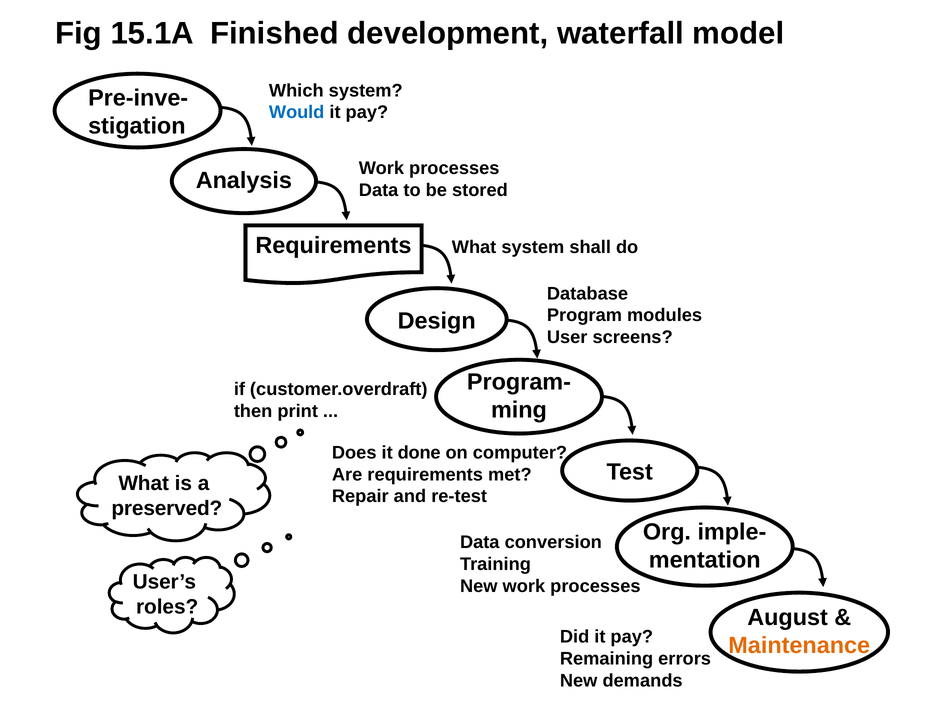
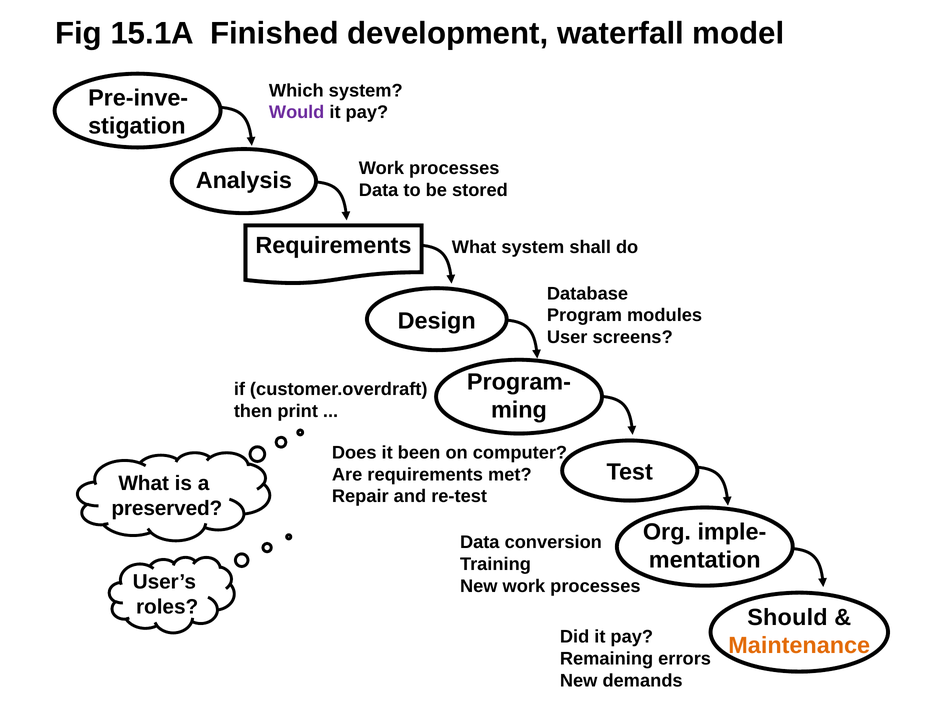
Would colour: blue -> purple
done: done -> been
August: August -> Should
